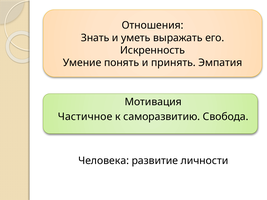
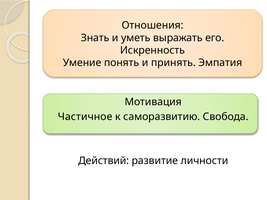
Человека: Человека -> Действий
